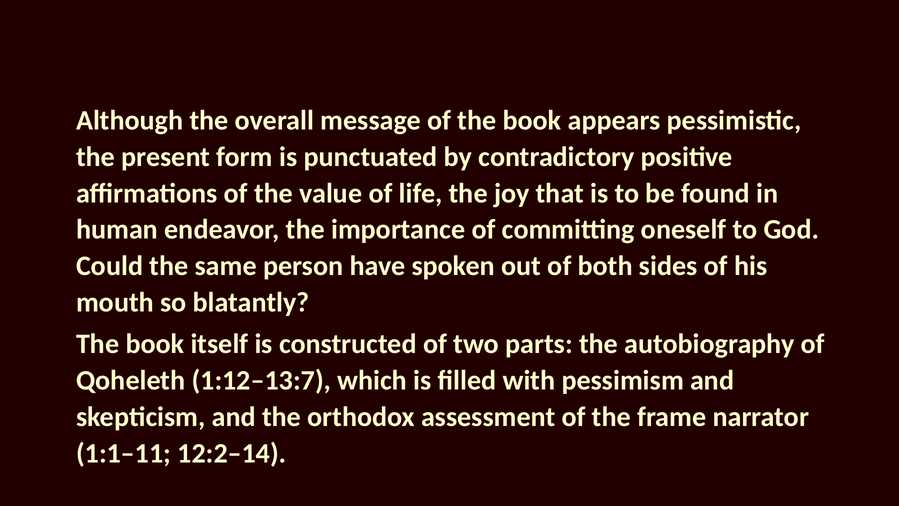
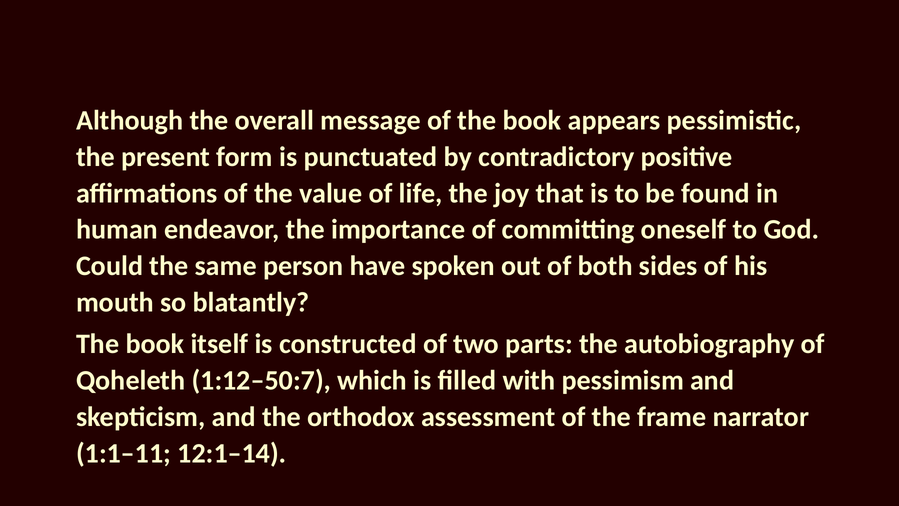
1:12–13:7: 1:12–13:7 -> 1:12–50:7
12:2–14: 12:2–14 -> 12:1–14
